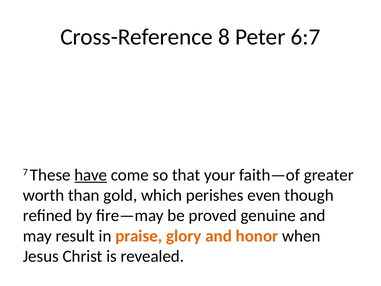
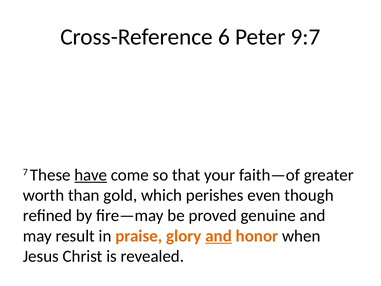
8: 8 -> 6
6:7: 6:7 -> 9:7
and at (219, 236) underline: none -> present
